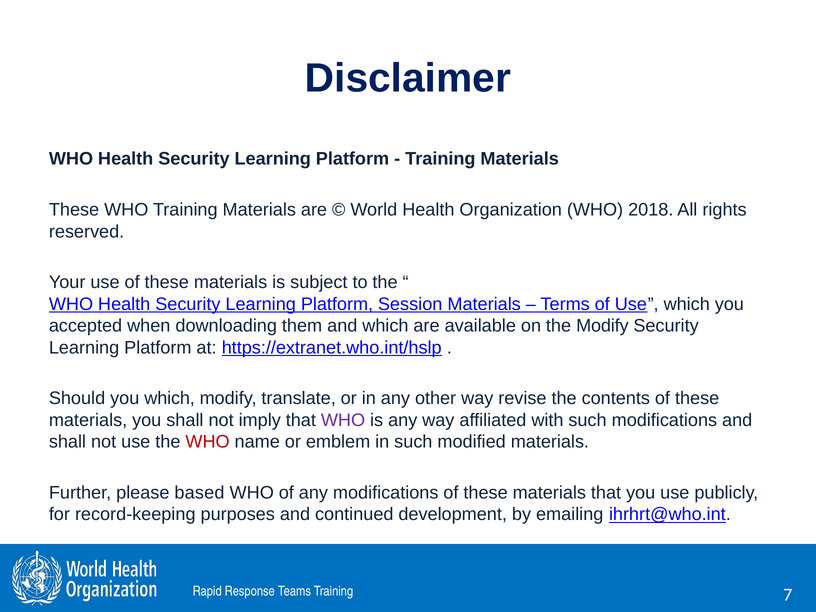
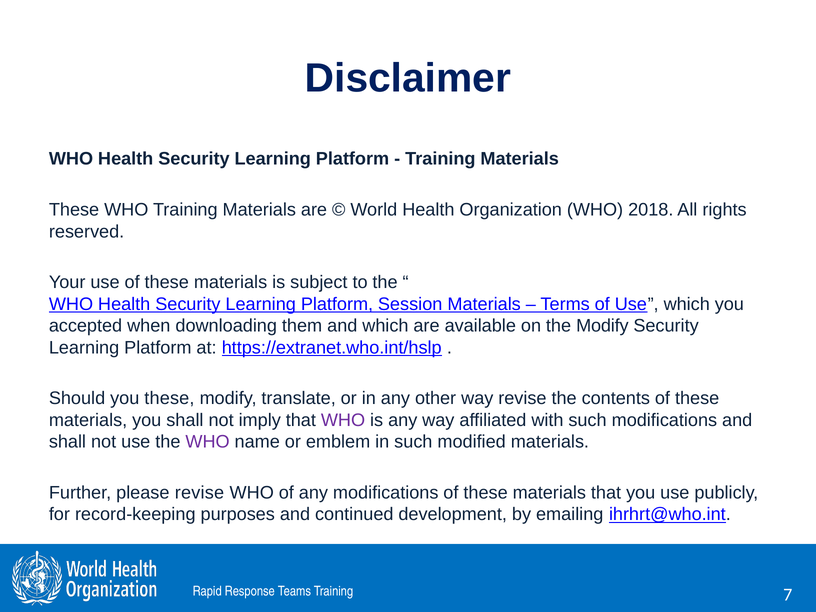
you which: which -> these
WHO at (208, 442) colour: red -> purple
please based: based -> revise
